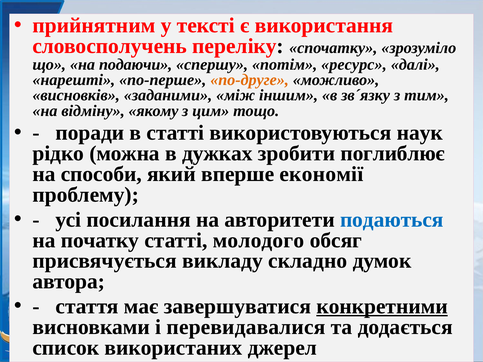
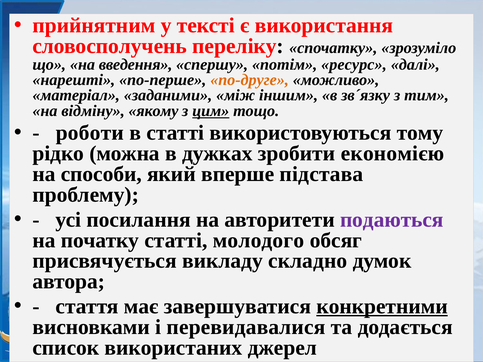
подаючи: подаючи -> введення
висновків: висновків -> матеріал
цим underline: none -> present
поради: поради -> роботи
наук: наук -> тому
поглиблює: поглиблює -> економією
економії: економії -> підстава
подаються colour: blue -> purple
